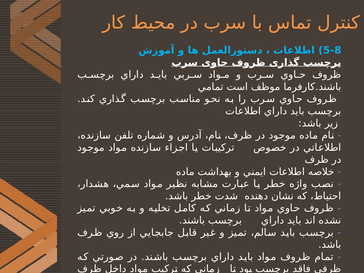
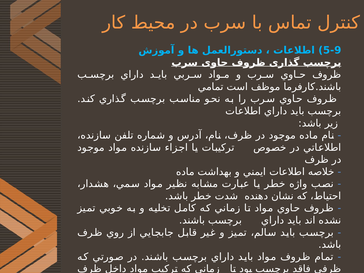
5-8: 5-8 -> 5-9
